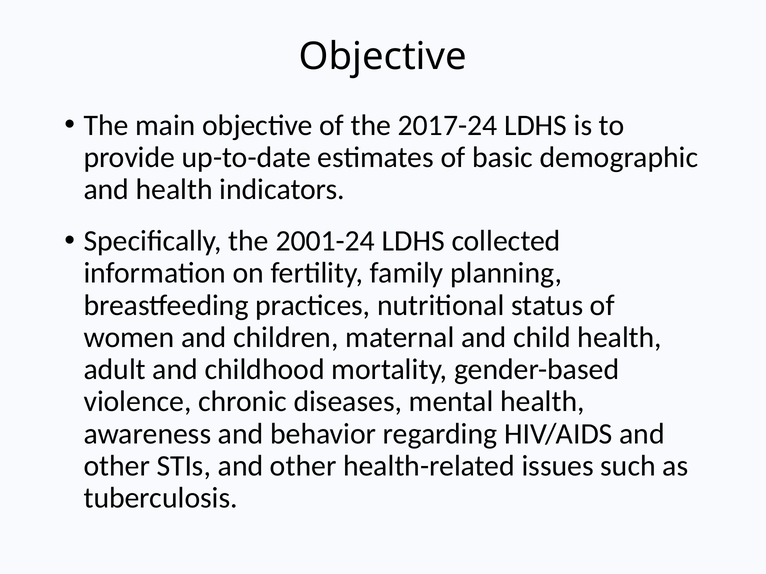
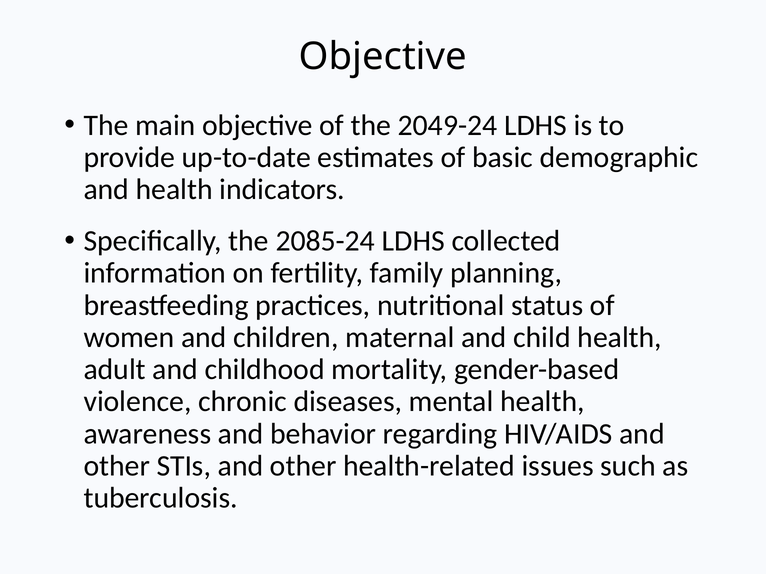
2017-24: 2017-24 -> 2049-24
2001-24: 2001-24 -> 2085-24
